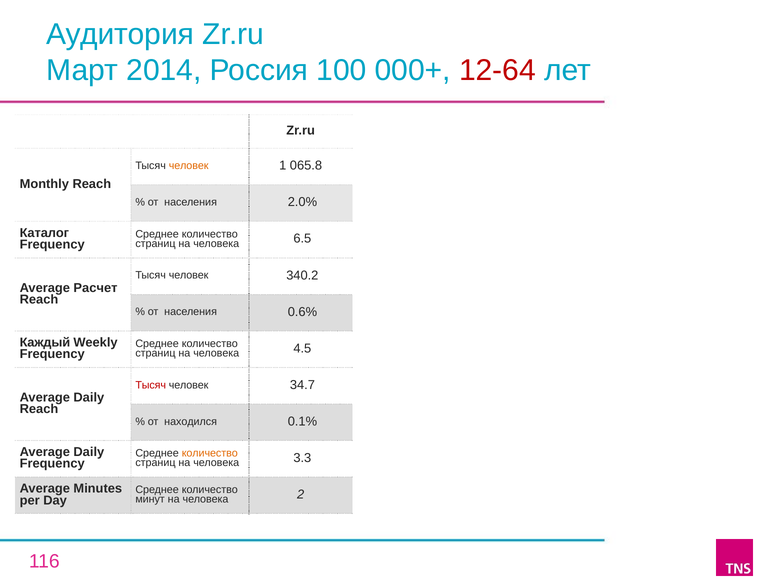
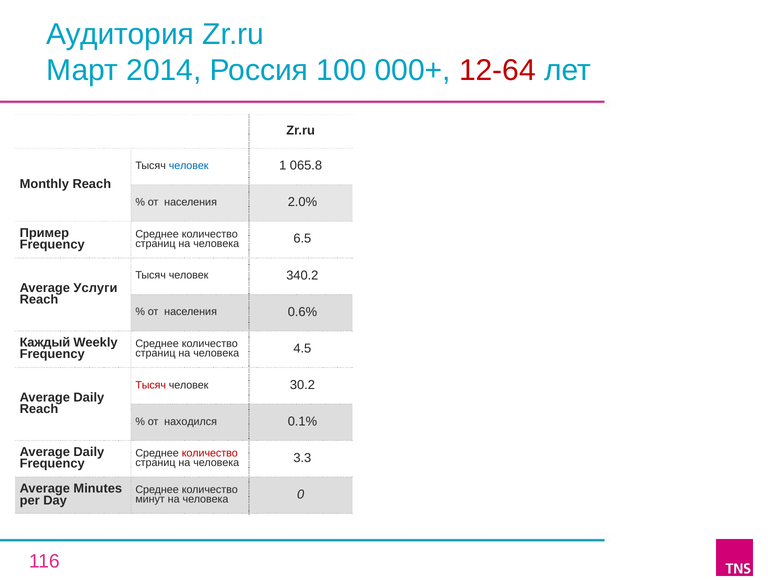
человек at (189, 166) colour: orange -> blue
Каталог: Каталог -> Пример
Расчет: Расчет -> Услуги
34.7: 34.7 -> 30.2
количество at (210, 453) colour: orange -> red
2: 2 -> 0
